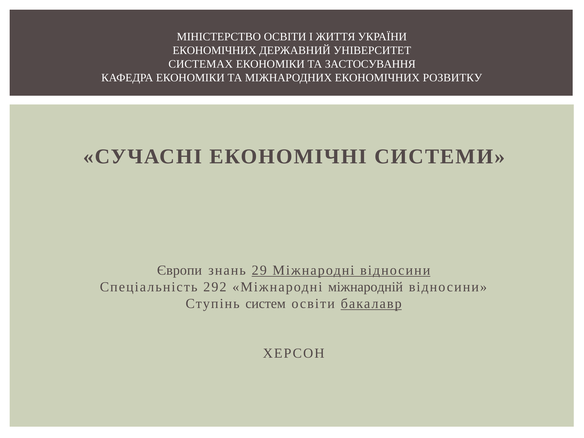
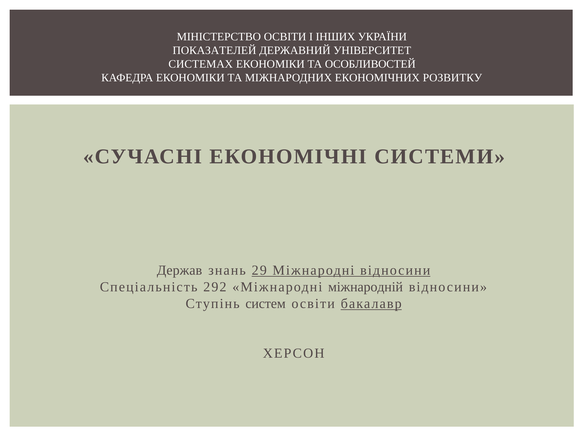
ЖИТТЯ: ЖИТТЯ -> ІНШИХ
ЕКОНОМІЧНИХ at (215, 50): ЕКОНОМІЧНИХ -> ПОКАЗАТЕЛЕЙ
ЗАСТОСУВАННЯ: ЗАСТОСУВАННЯ -> ОСОБЛИВОСТЕЙ
Європи: Європи -> Держав
